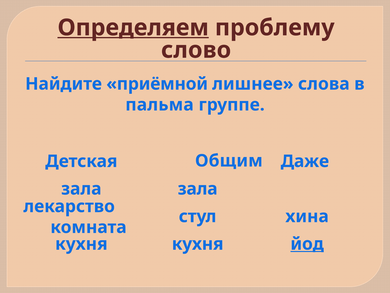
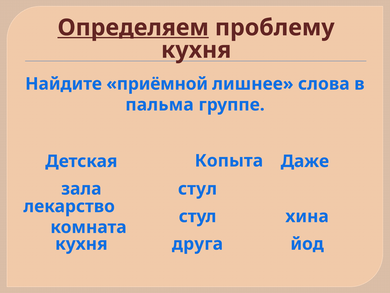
слово at (196, 50): слово -> кухня
Общим: Общим -> Копыта
зала at (198, 189): зала -> стул
кухня at (198, 244): кухня -> друга
йод underline: present -> none
